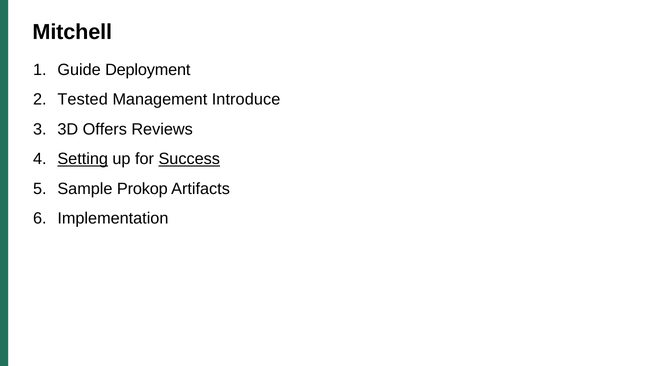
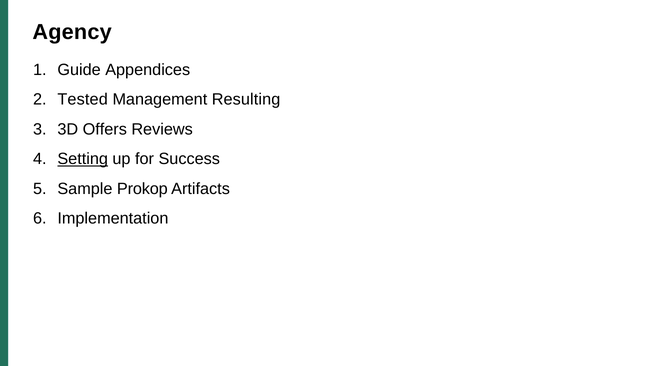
Mitchell: Mitchell -> Agency
Deployment: Deployment -> Appendices
Introduce: Introduce -> Resulting
Success underline: present -> none
